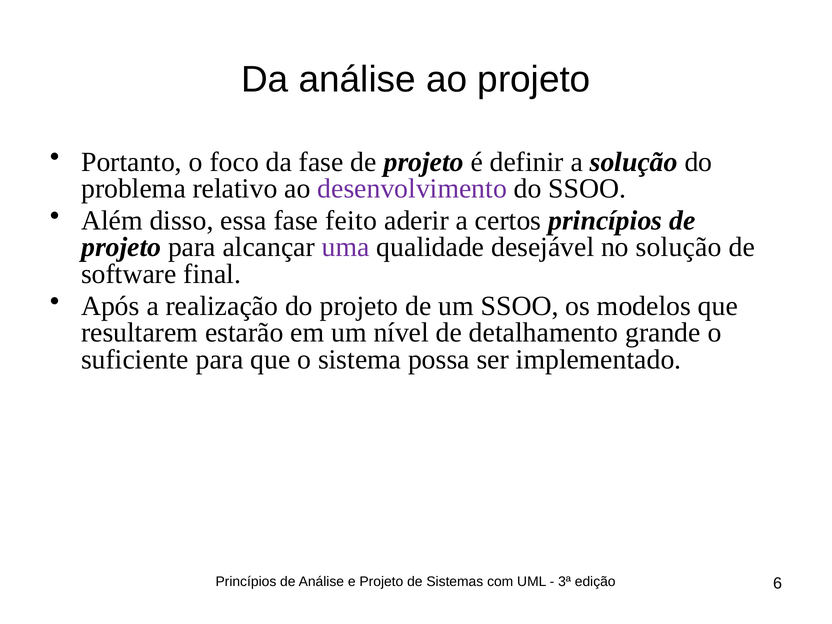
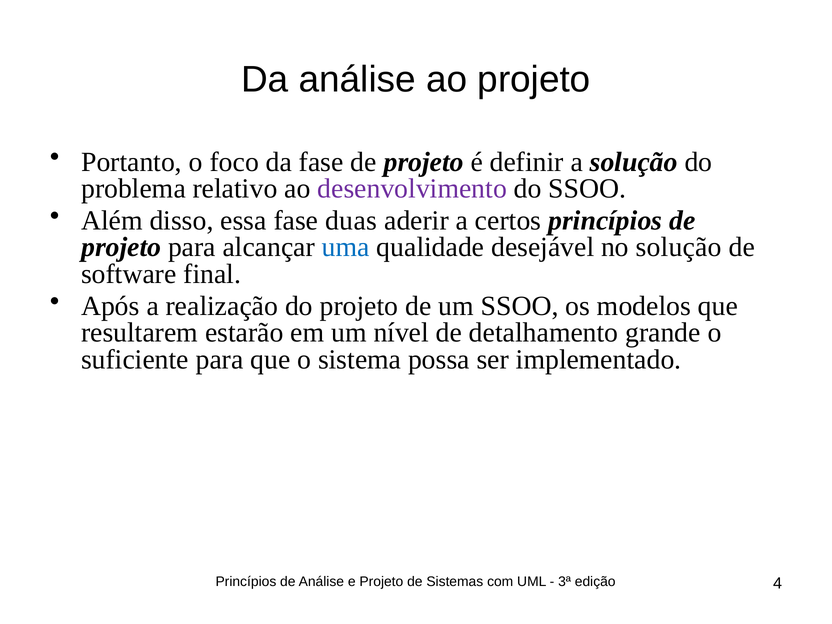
feito: feito -> duas
uma colour: purple -> blue
6: 6 -> 4
